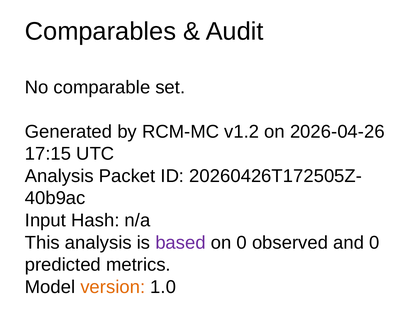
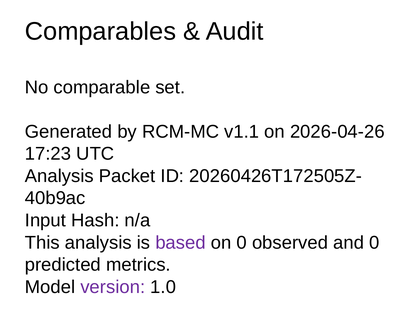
v1.2: v1.2 -> v1.1
17:15: 17:15 -> 17:23
version colour: orange -> purple
